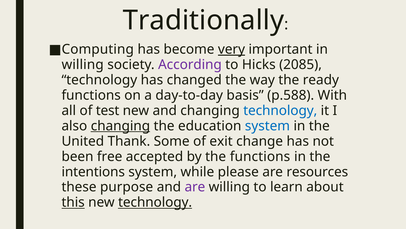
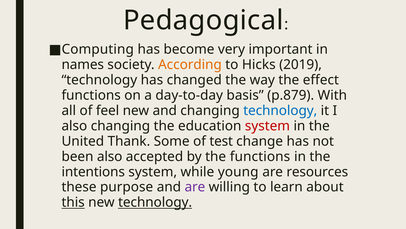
Traditionally: Traditionally -> Pedagogical
very underline: present -> none
willing at (83, 64): willing -> names
According colour: purple -> orange
2085: 2085 -> 2019
ready: ready -> effect
p.588: p.588 -> p.879
test: test -> feel
changing at (120, 126) underline: present -> none
system at (267, 126) colour: blue -> red
exit: exit -> test
been free: free -> also
please: please -> young
